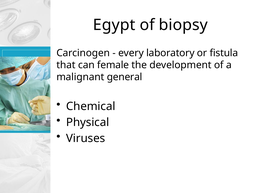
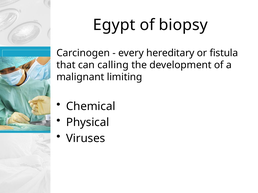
laboratory: laboratory -> hereditary
female: female -> calling
general: general -> limiting
